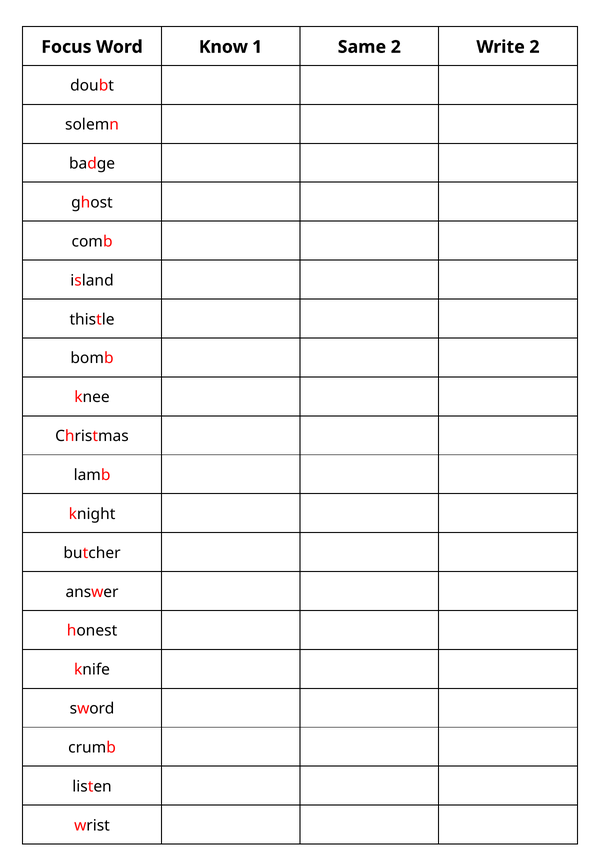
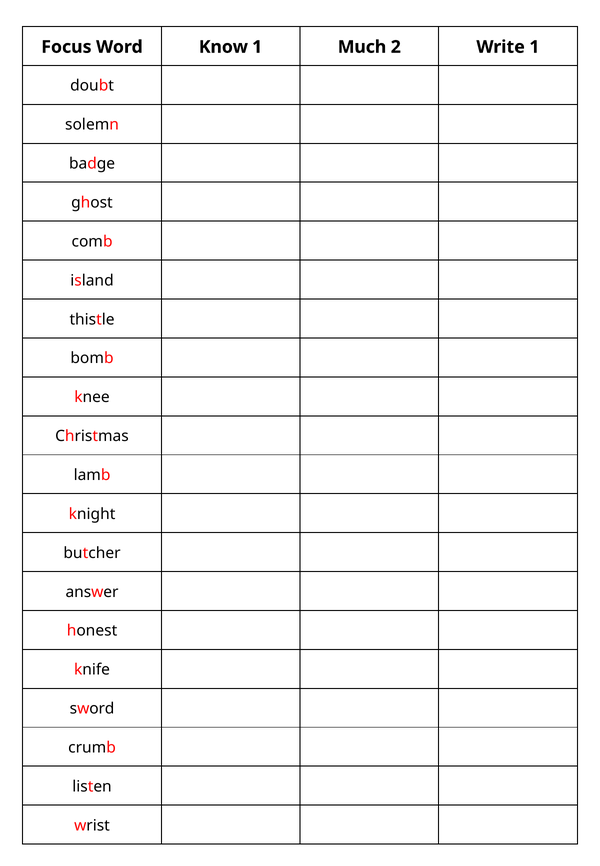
Same: Same -> Much
Write 2: 2 -> 1
